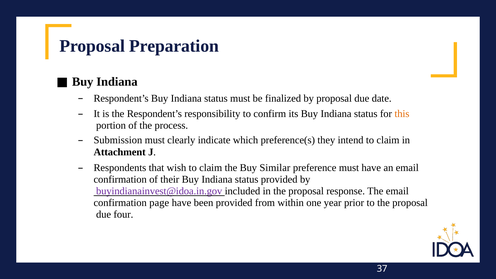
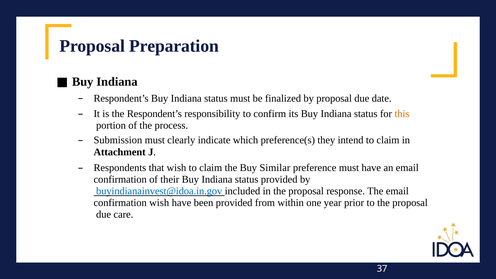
buyindianainvest@idoa.in.gov colour: purple -> blue
confirmation page: page -> wish
four: four -> care
